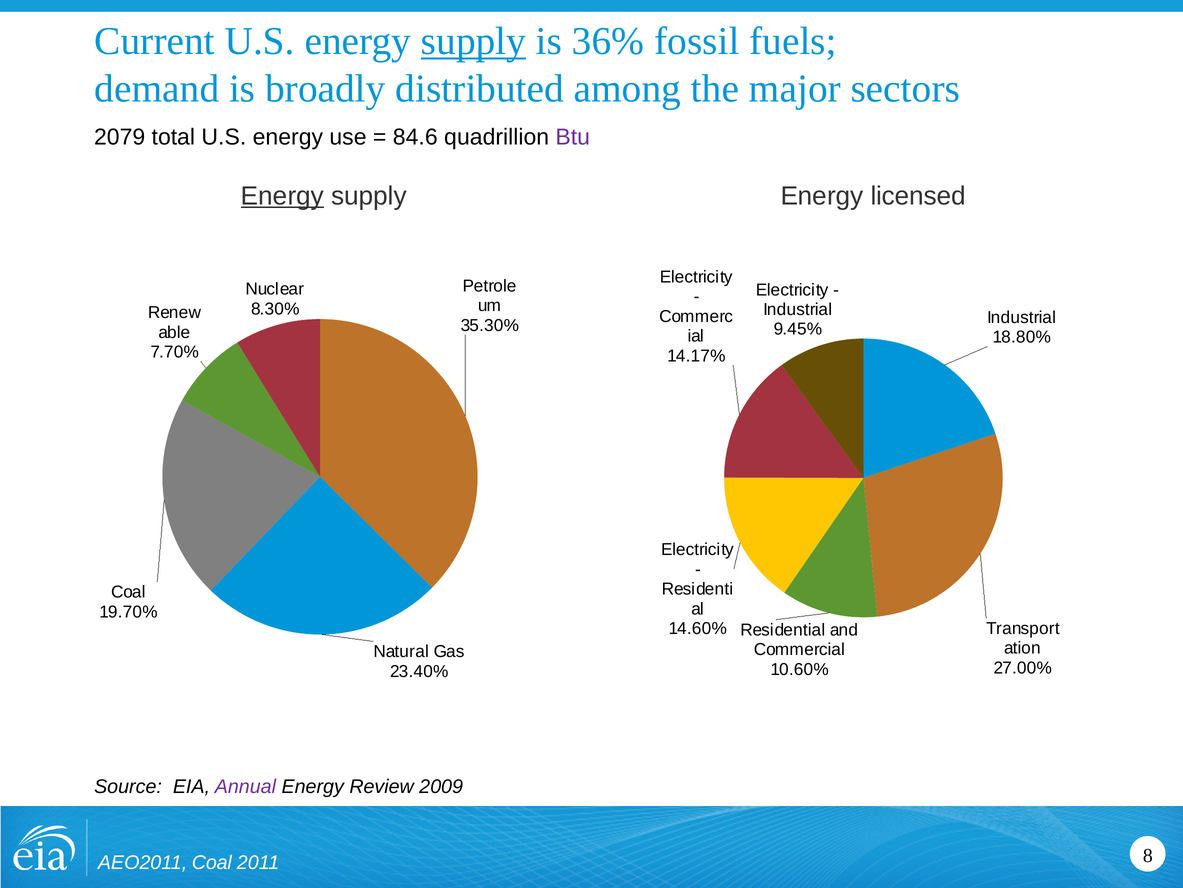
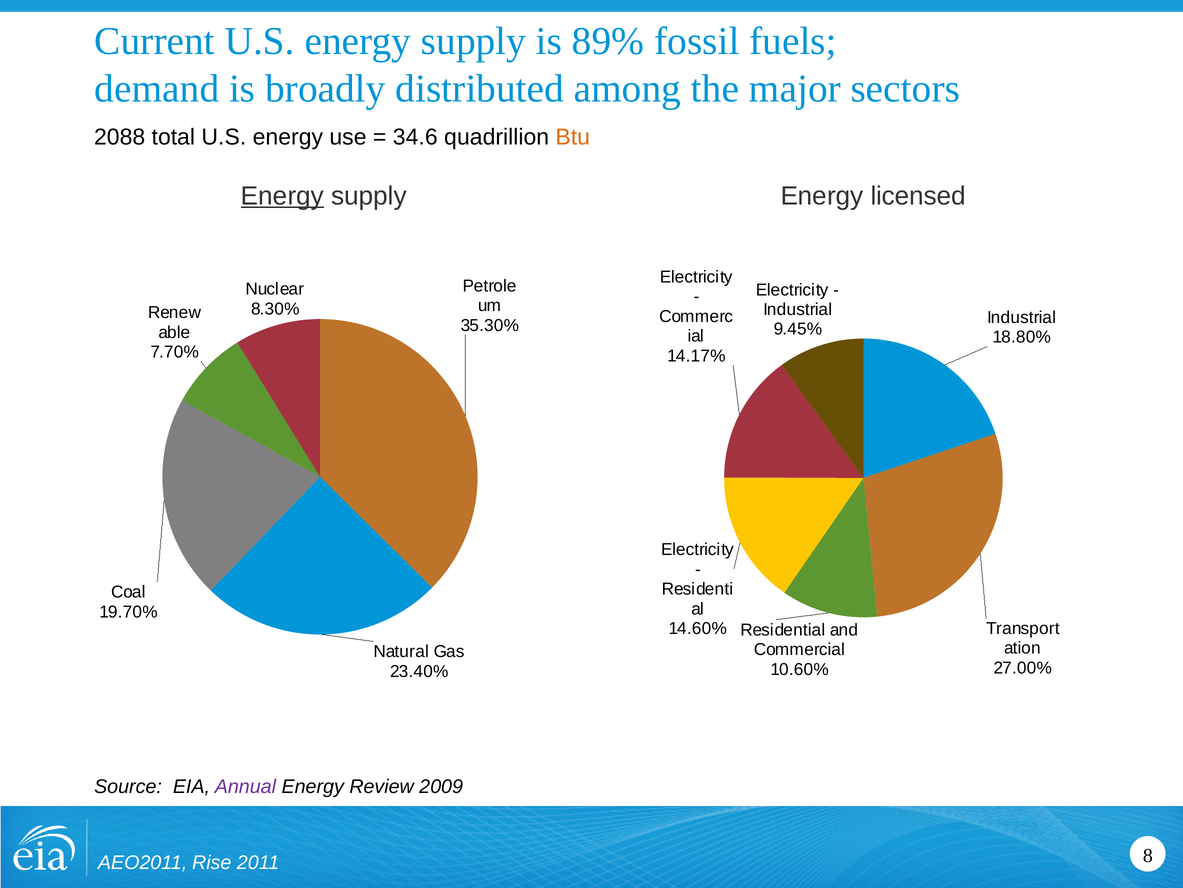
supply at (474, 41) underline: present -> none
36%: 36% -> 89%
2079: 2079 -> 2088
84.6: 84.6 -> 34.6
Btu colour: purple -> orange
AEO2011 Coal: Coal -> Rise
